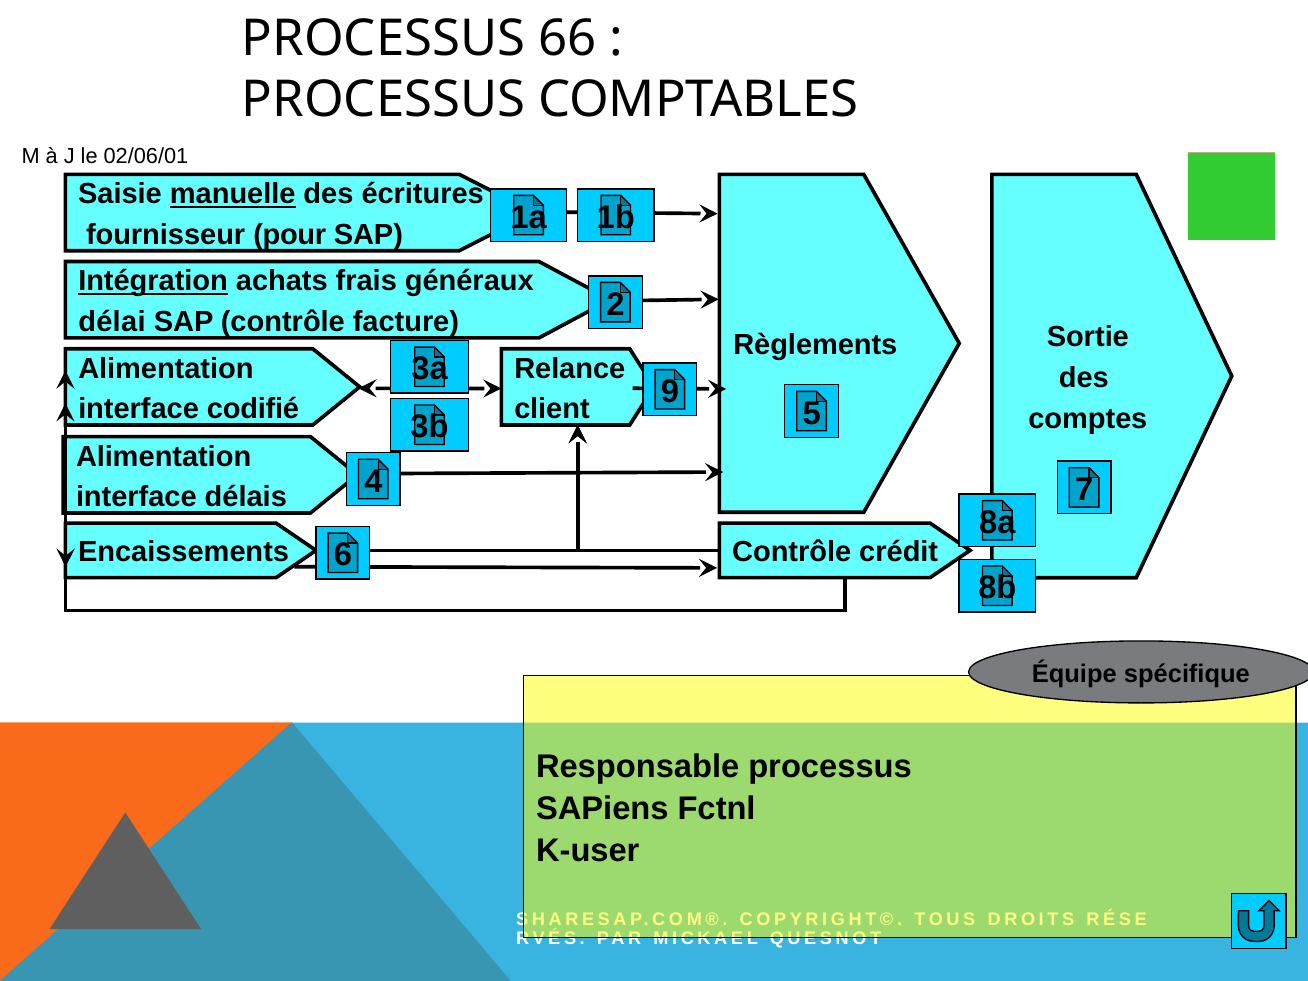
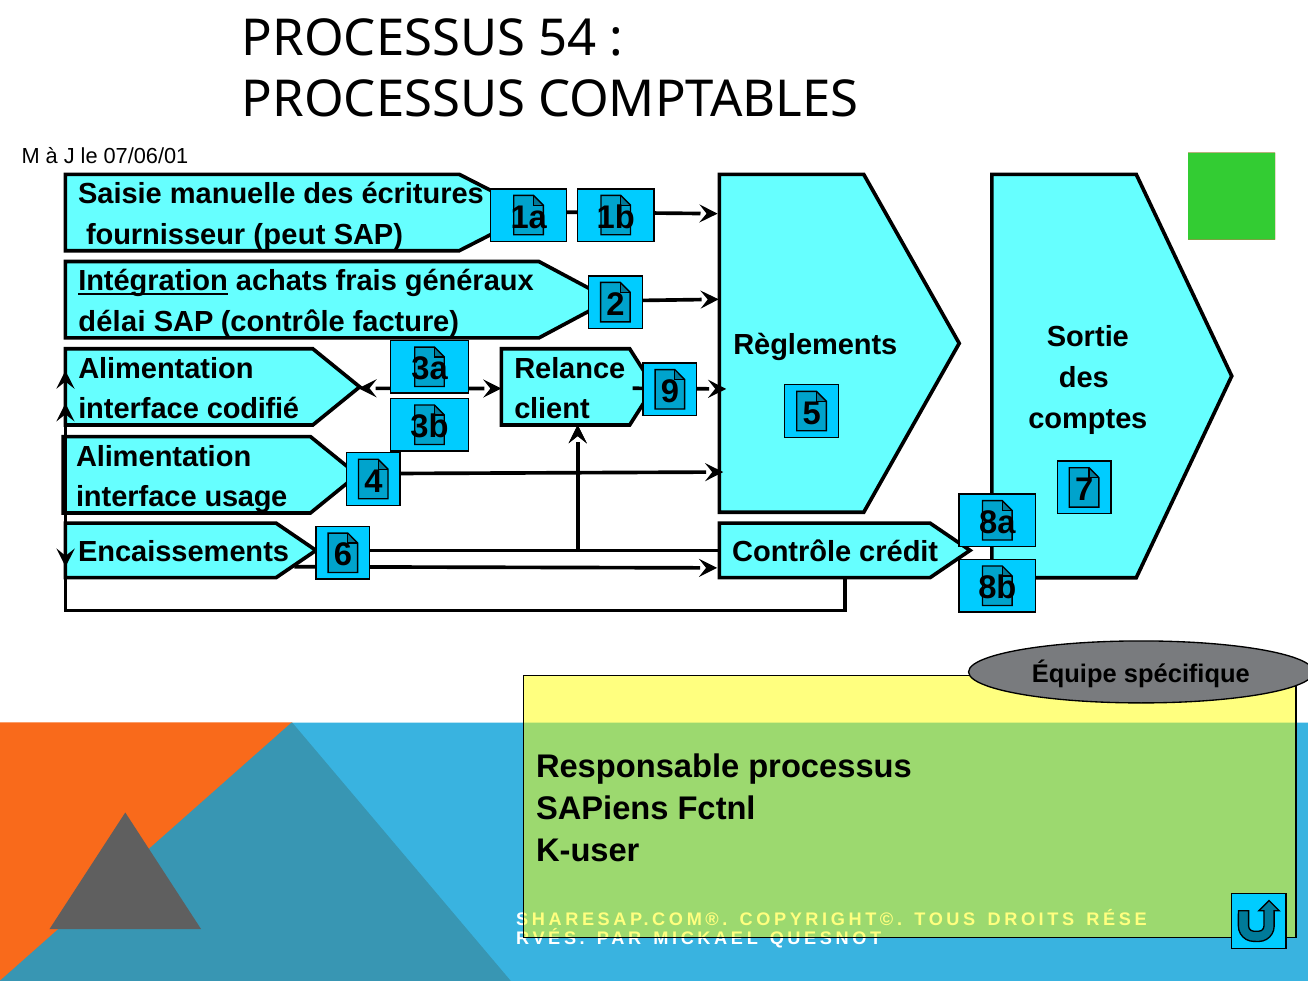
66: 66 -> 54
02/06/01: 02/06/01 -> 07/06/01
manuelle underline: present -> none
pour: pour -> peut
délais: délais -> usage
